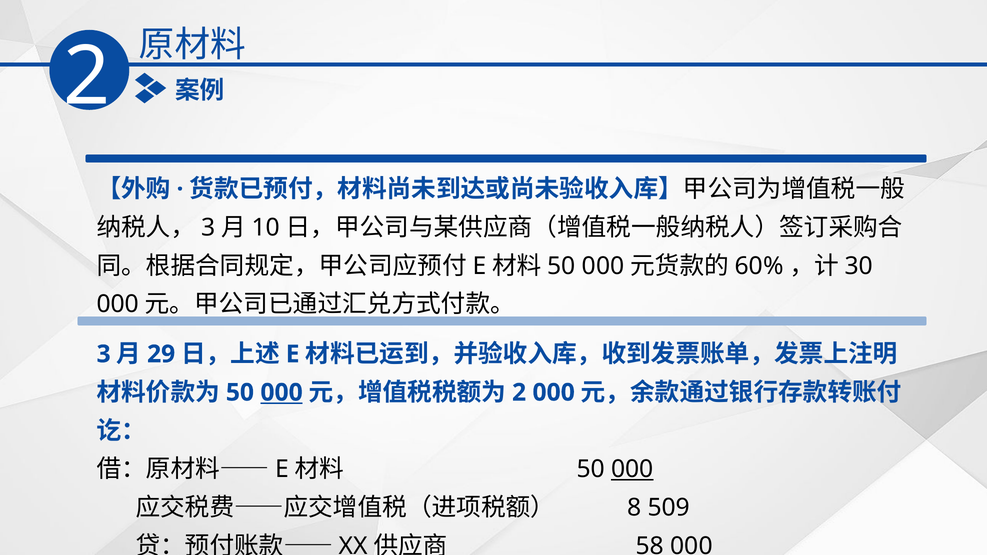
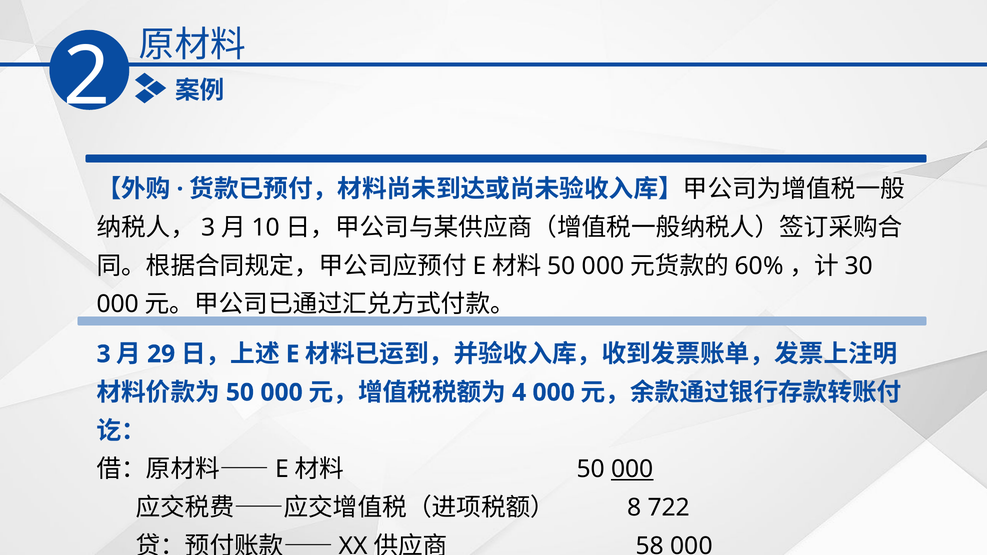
000 at (282, 393) underline: present -> none
2 at (519, 393): 2 -> 4
509: 509 -> 722
